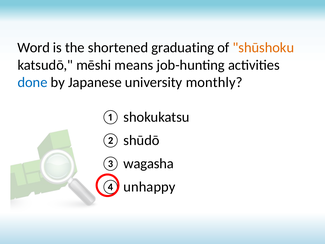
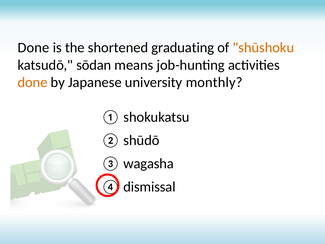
Word at (34, 48): Word -> Done
mēshi: mēshi -> sōdan
done at (32, 82) colour: blue -> orange
unhappy: unhappy -> dismissal
